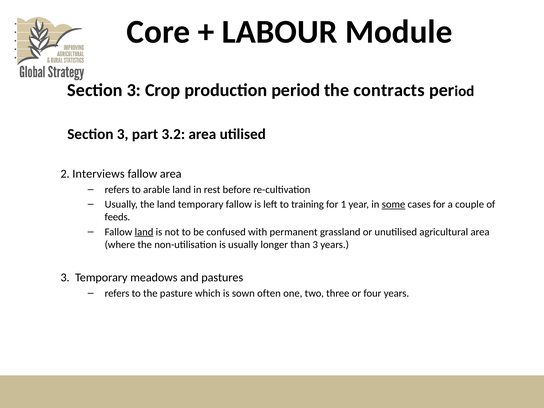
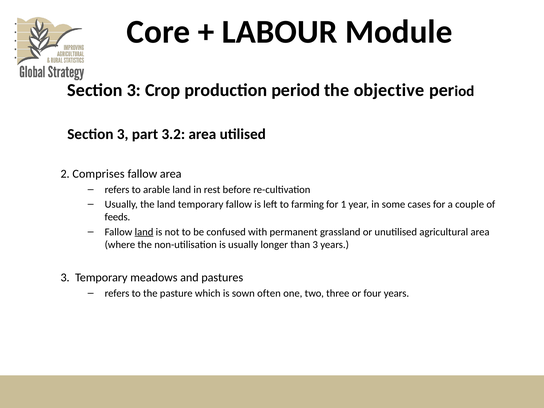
contracts: contracts -> objective
Interviews: Interviews -> Comprises
training: training -> farming
some underline: present -> none
